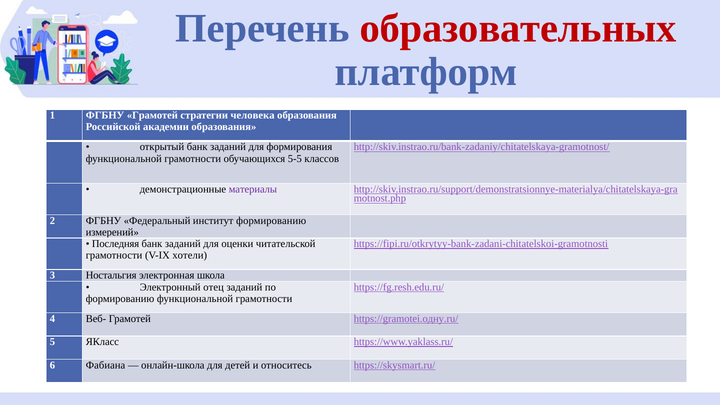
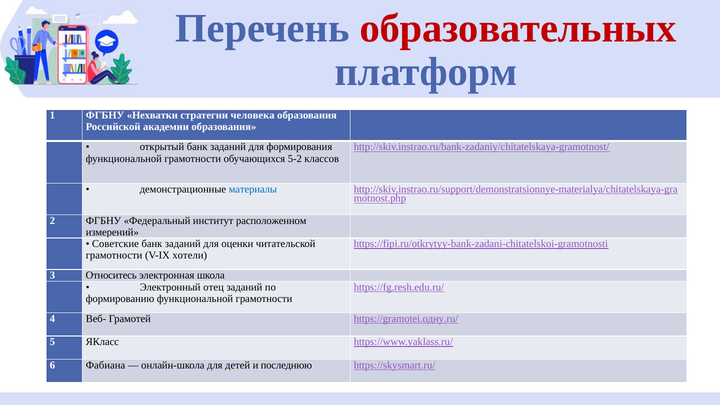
ФГБНУ Грамотей: Грамотей -> Нехватки
5-5: 5-5 -> 5-2
материалы colour: purple -> blue
институт формированию: формированию -> расположенном
Последняя: Последняя -> Советские
Ностальгия: Ностальгия -> Относитесь
относитесь: относитесь -> последнюю
